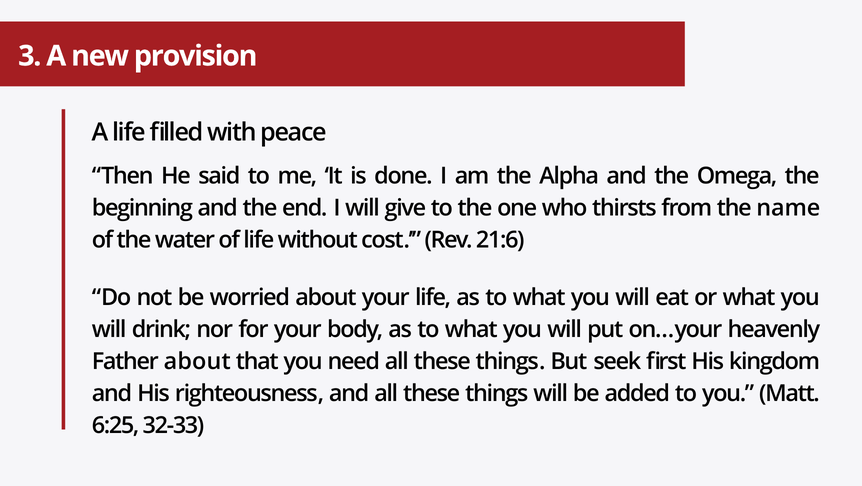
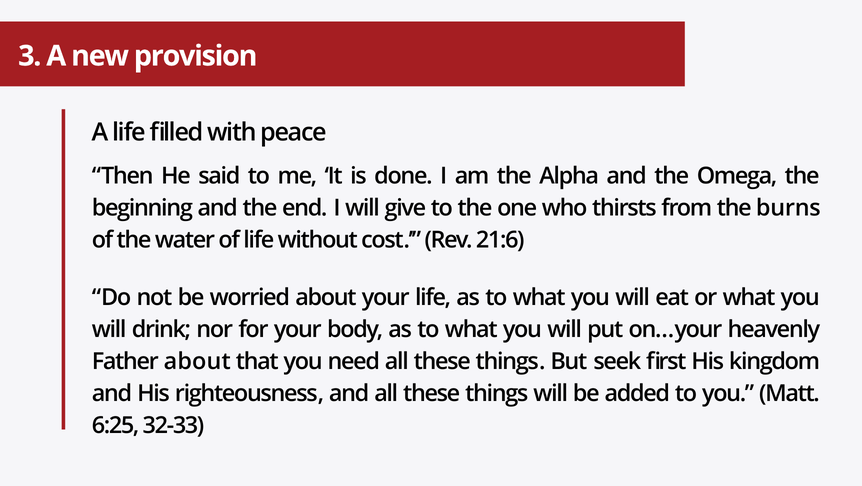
name: name -> burns
